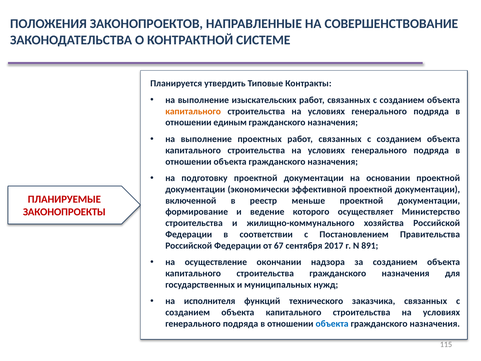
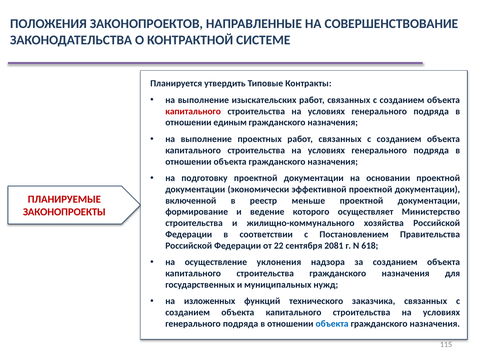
капитального at (193, 111) colour: orange -> red
67: 67 -> 22
2017: 2017 -> 2081
891: 891 -> 618
окончании: окончании -> уклонения
исполнителя: исполнителя -> изложенных
